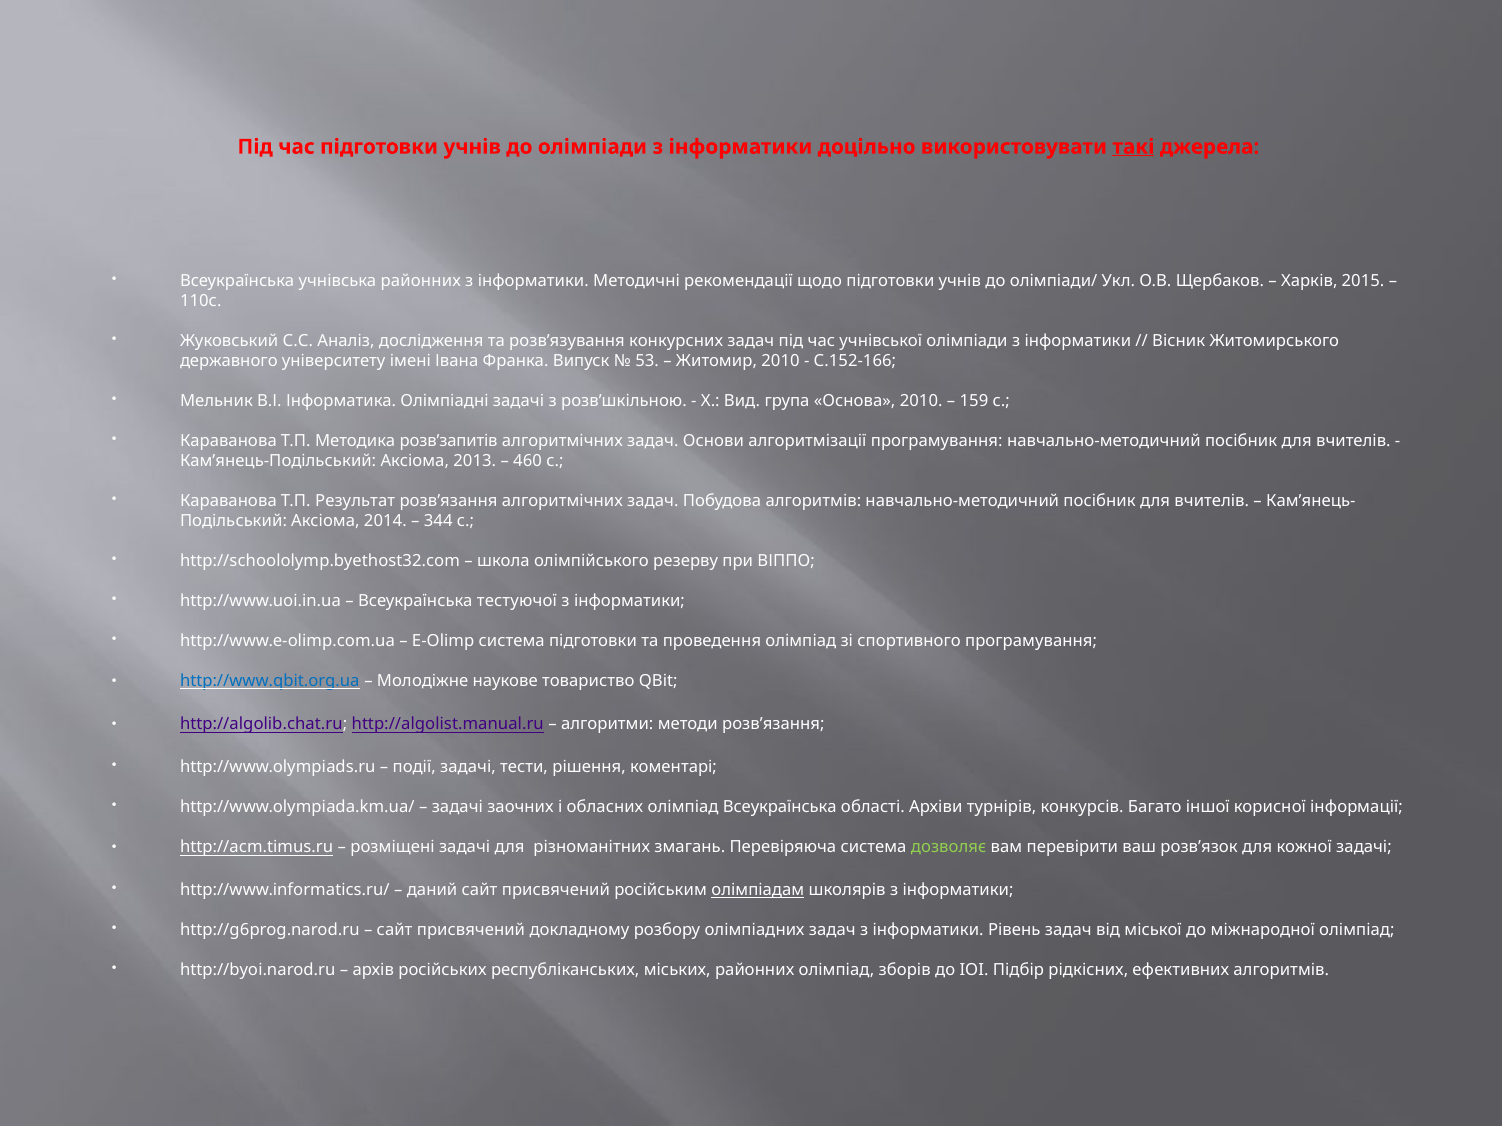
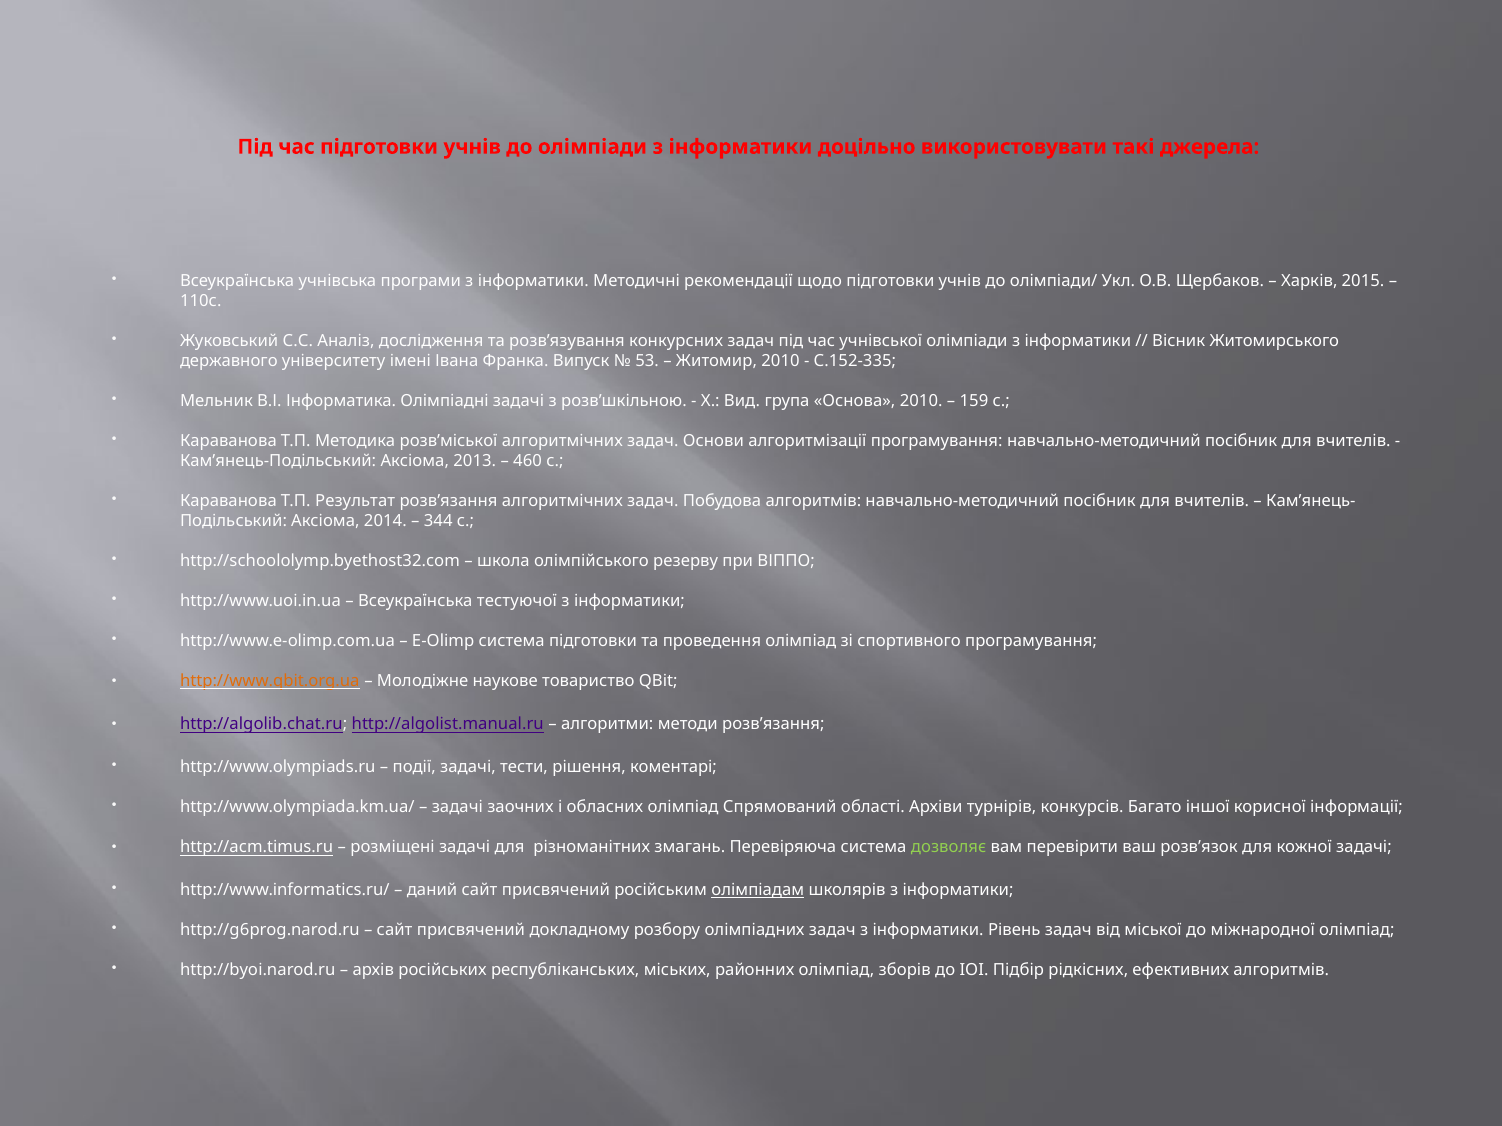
такі underline: present -> none
учнівська районних: районних -> програми
С.152-166: С.152-166 -> С.152-335
розв’запитів: розв’запитів -> розв’міської
http://www.qbit.org.ua colour: blue -> orange
олімпіад Всеукраїнська: Всеукраїнська -> Спрямований
